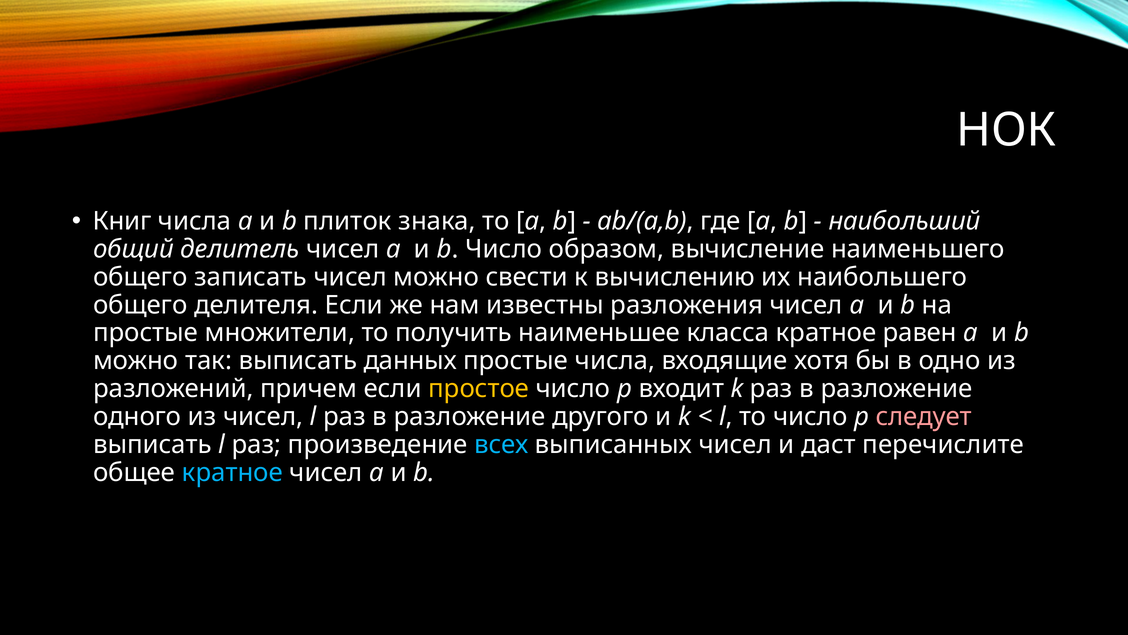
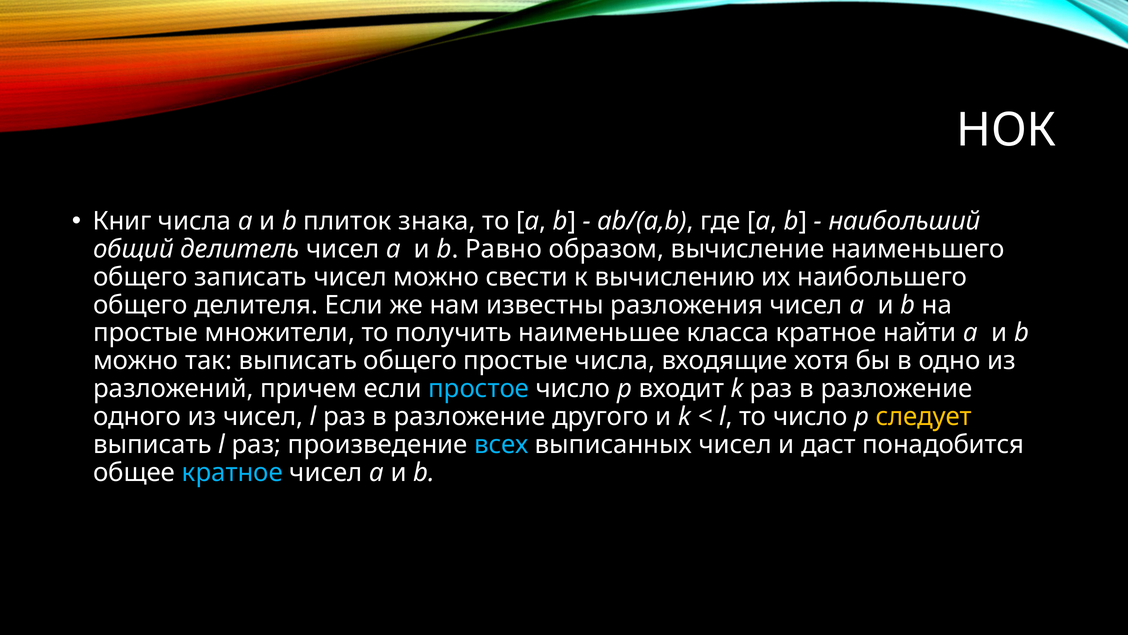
b Число: Число -> Равно
равен: равен -> найти
выписать данных: данных -> общего
простое colour: yellow -> light blue
следует colour: pink -> yellow
перечислите: перечислите -> понадобится
